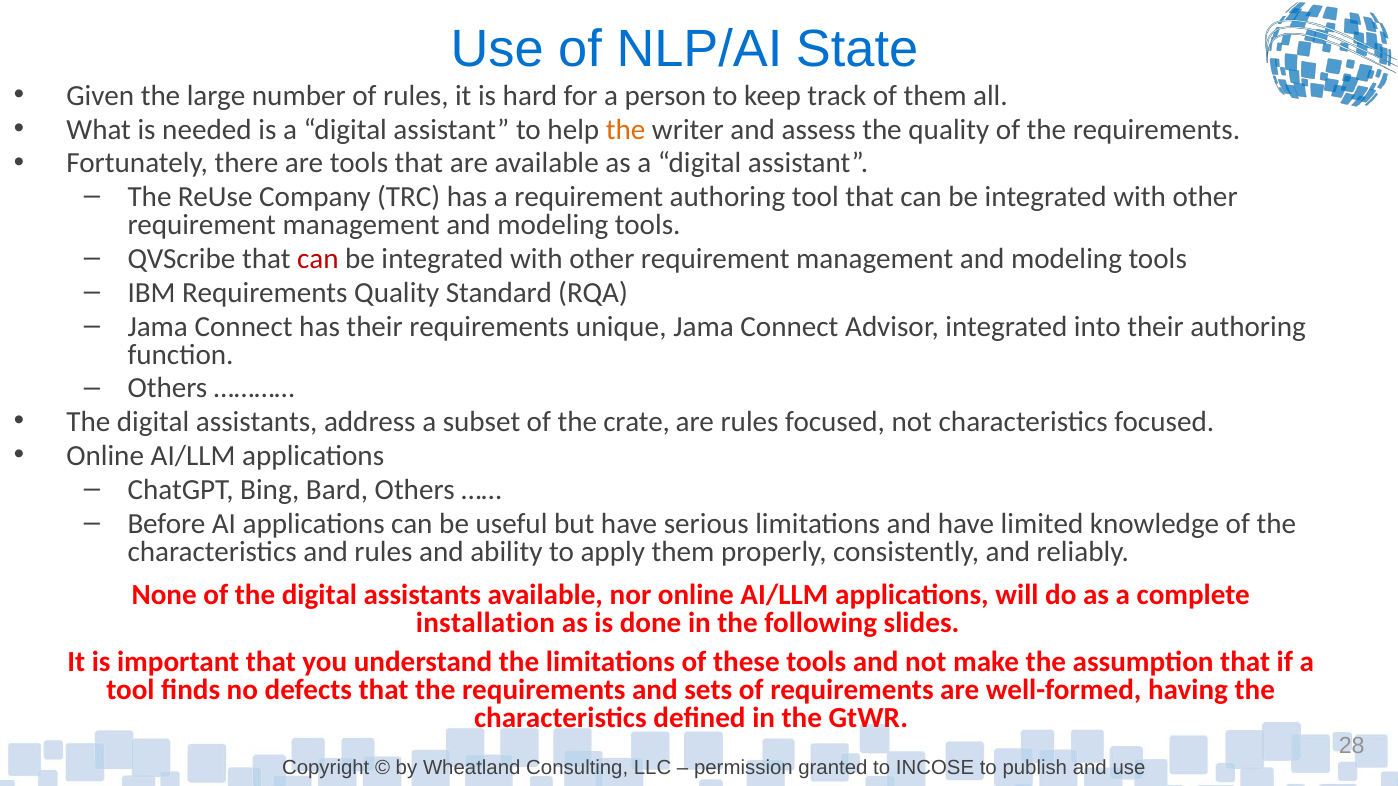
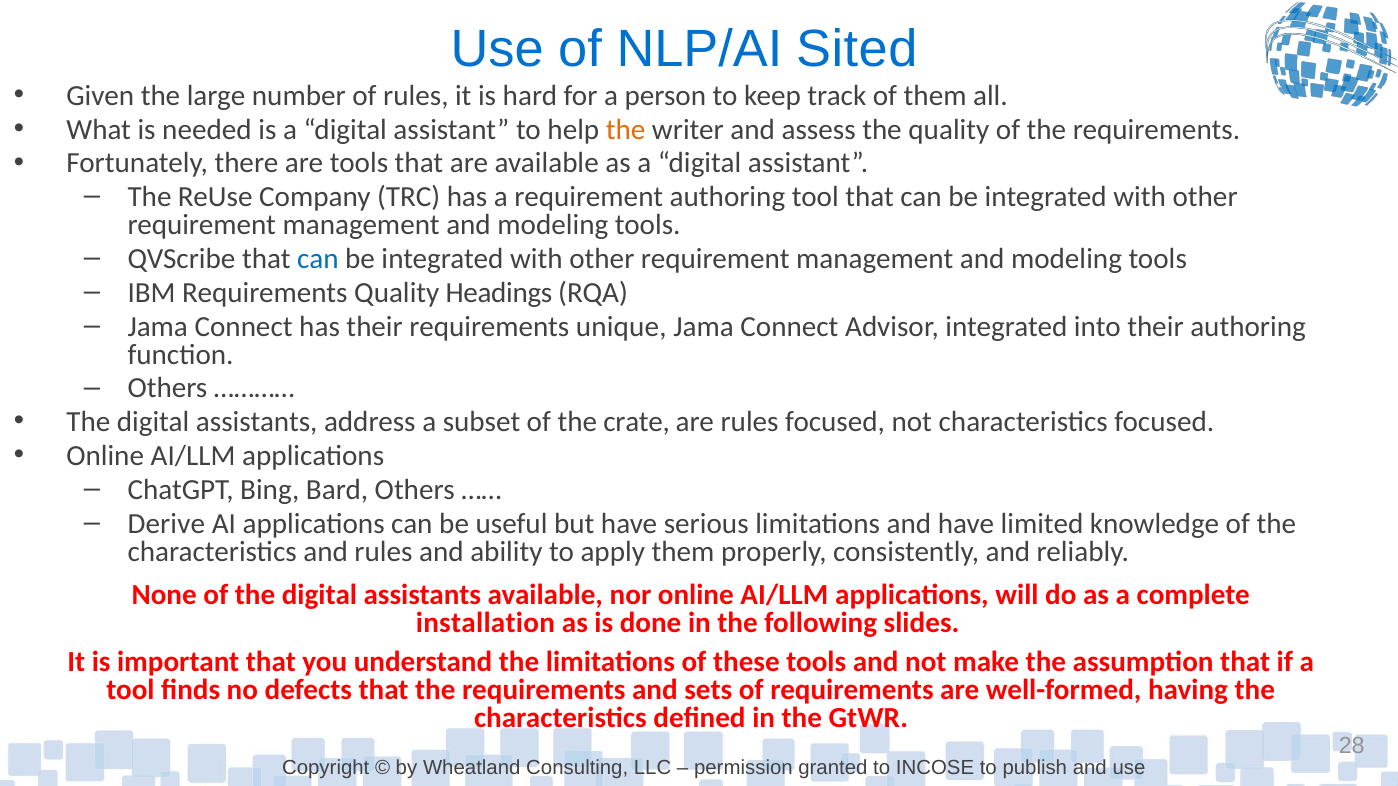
State: State -> Sited
can at (318, 259) colour: red -> blue
Standard: Standard -> Headings
Before: Before -> Derive
